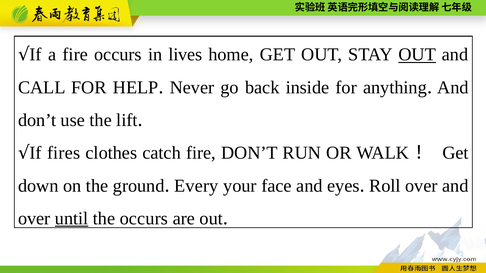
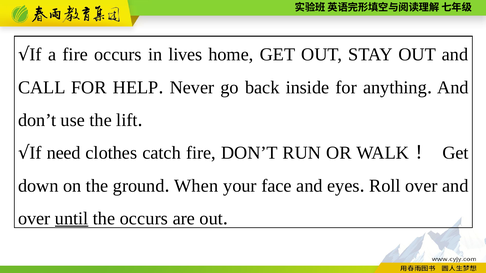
OUT at (417, 55) underline: present -> none
fires: fires -> need
Every: Every -> When
